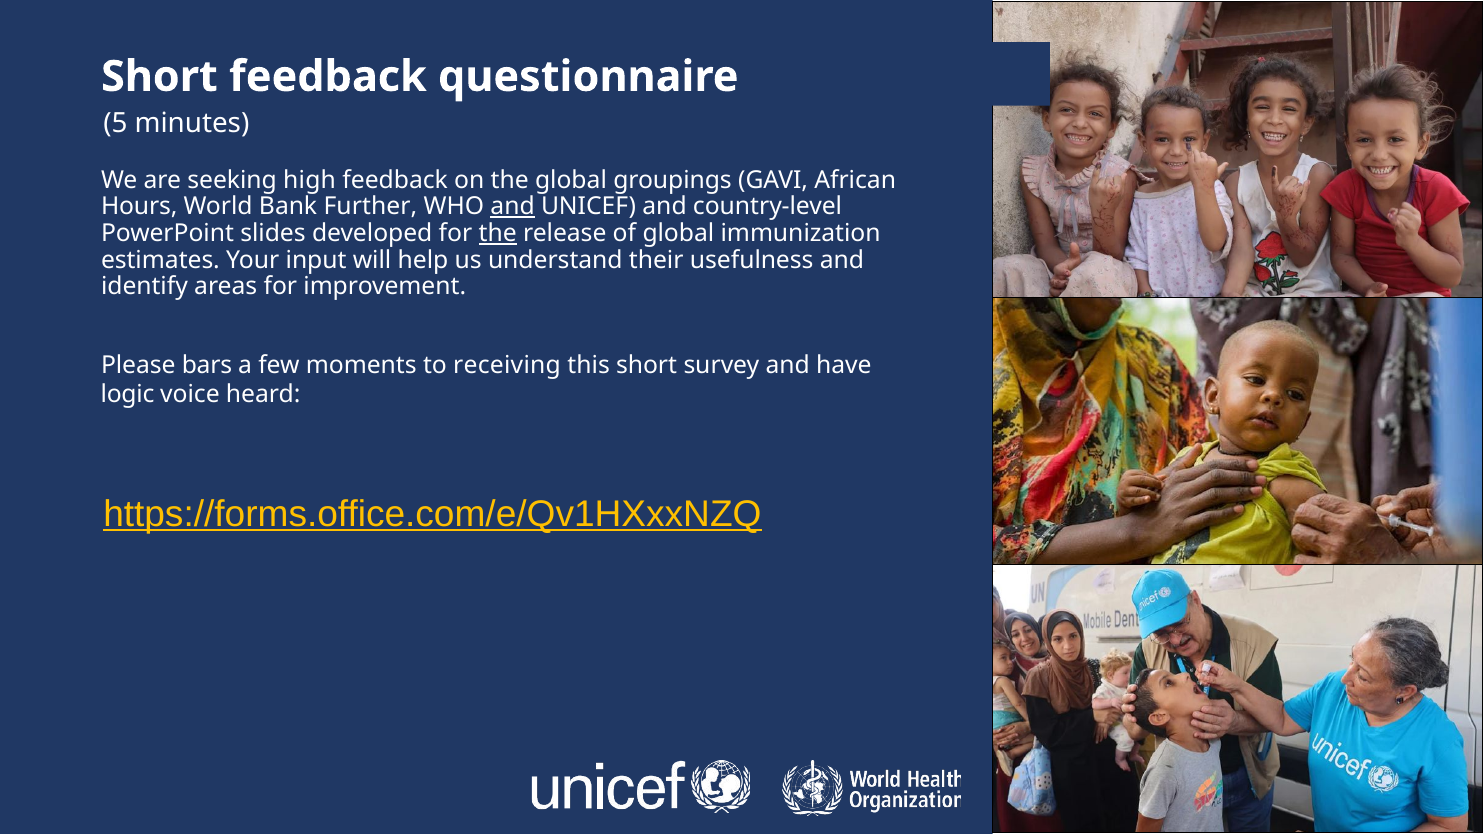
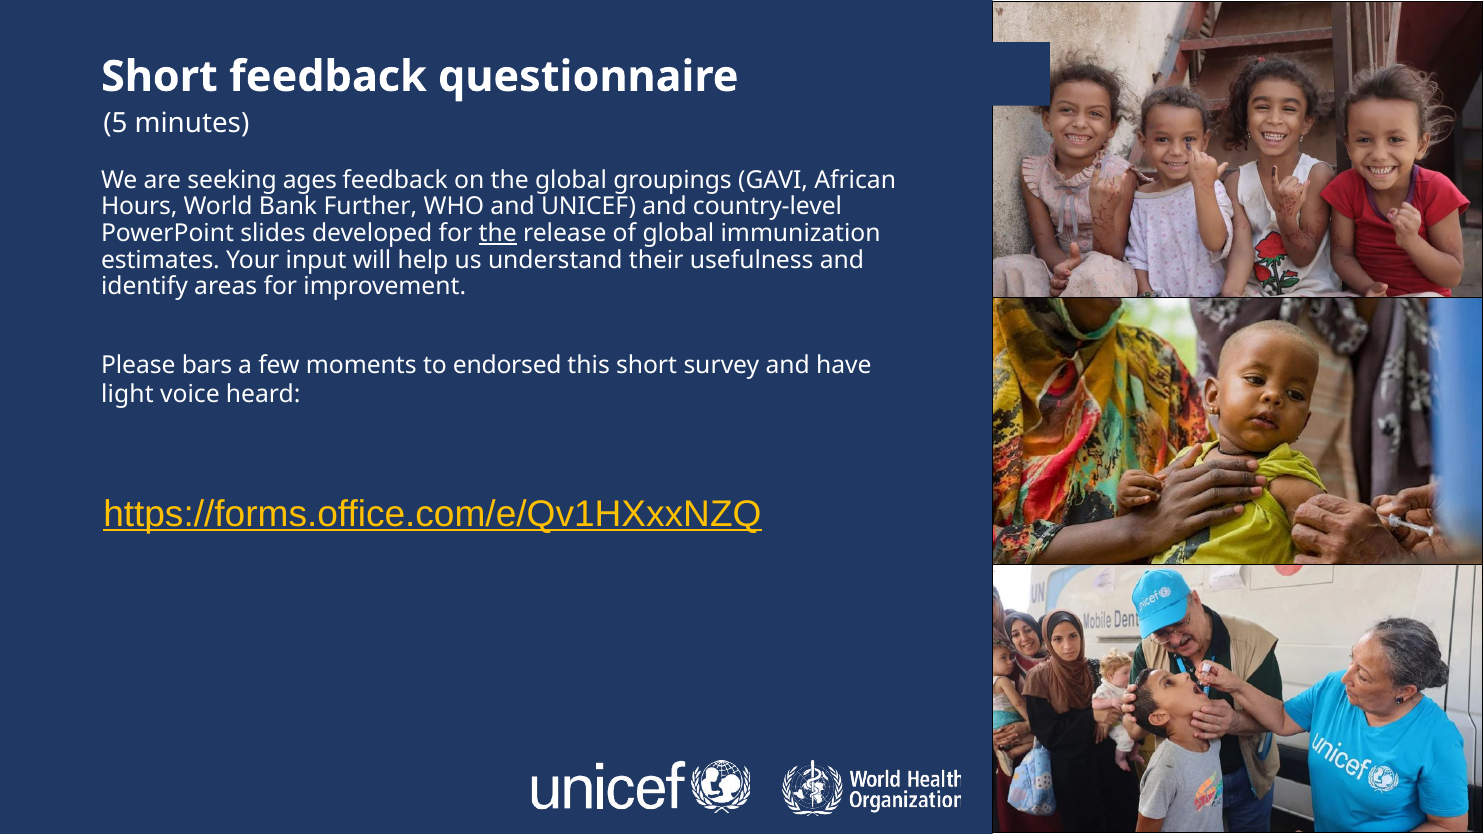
high: high -> ages
and at (513, 207) underline: present -> none
receiving: receiving -> endorsed
logic: logic -> light
